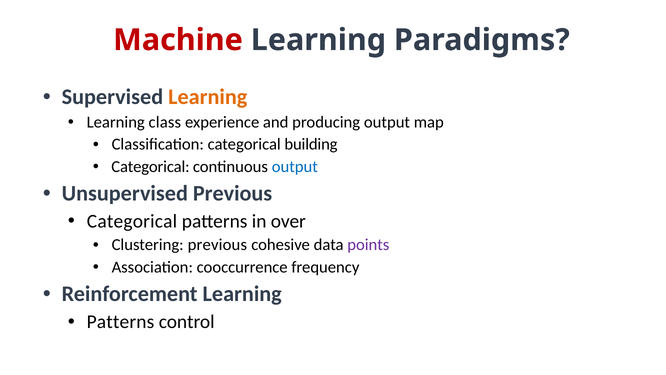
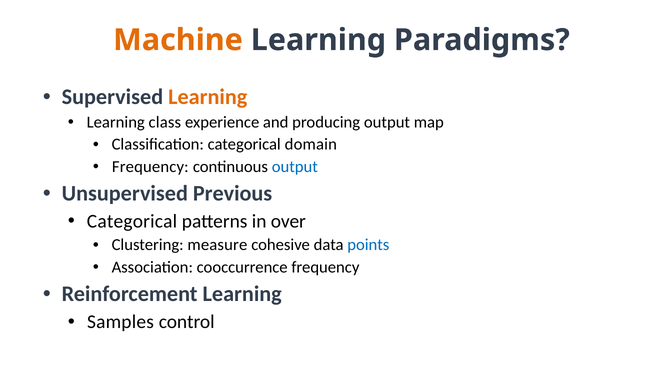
Machine colour: red -> orange
building: building -> domain
Categorical at (150, 167): Categorical -> Frequency
Clustering previous: previous -> measure
points colour: purple -> blue
Patterns at (120, 321): Patterns -> Samples
